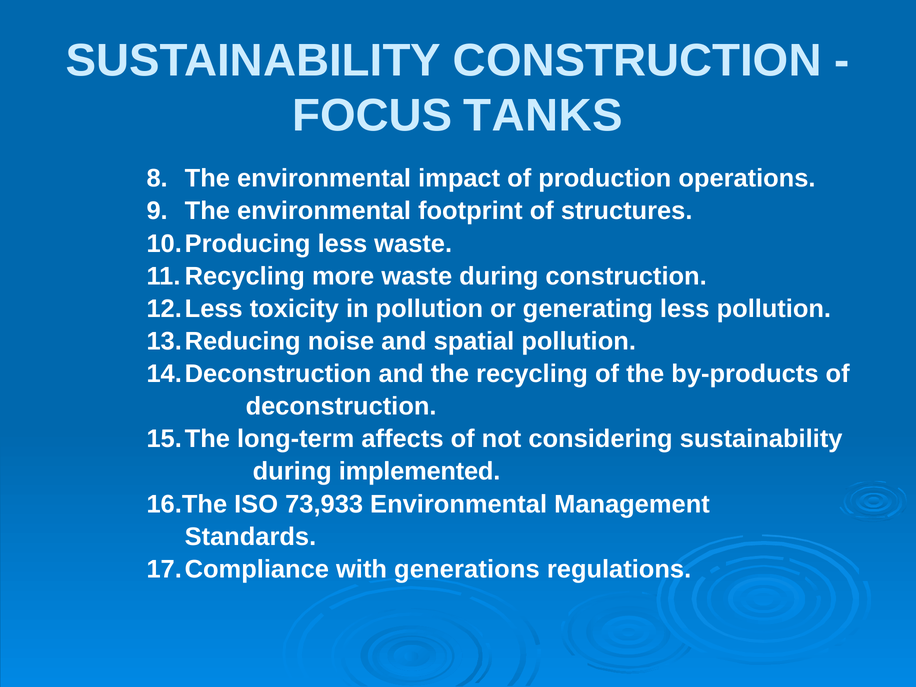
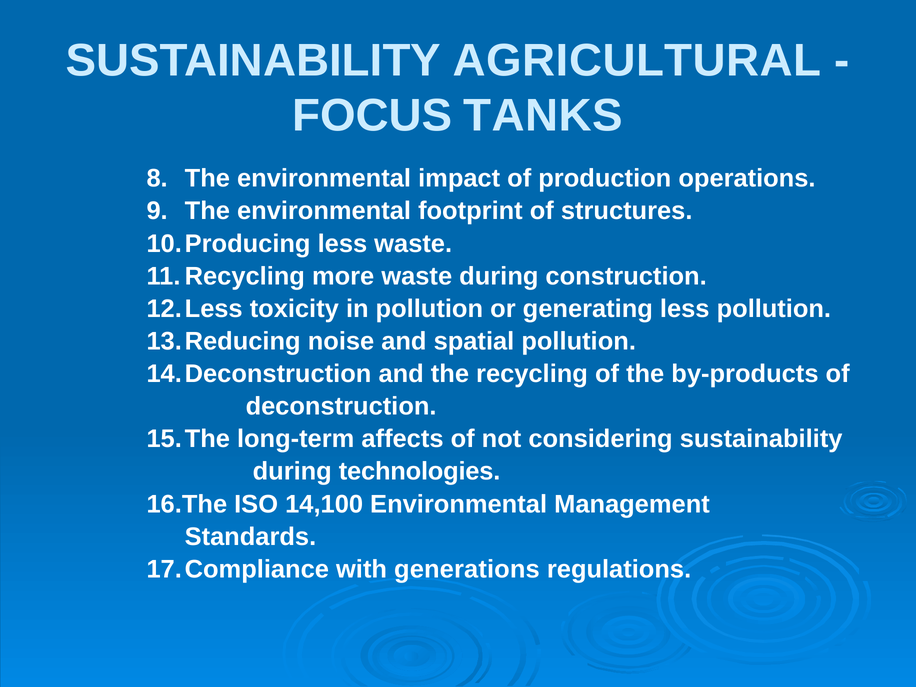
SUSTAINABILITY CONSTRUCTION: CONSTRUCTION -> AGRICULTURAL
implemented: implemented -> technologies
73,933: 73,933 -> 14,100
